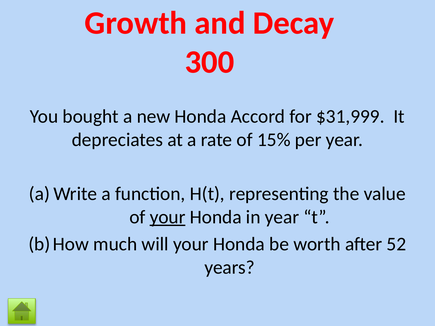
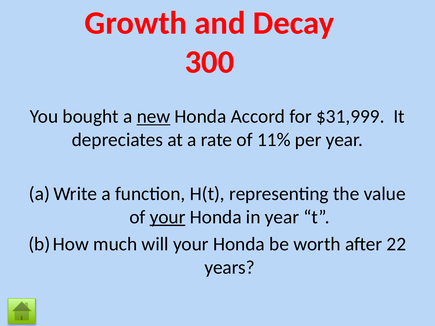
new underline: none -> present
15%: 15% -> 11%
52: 52 -> 22
